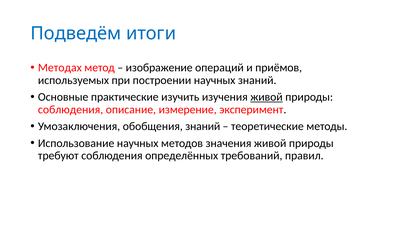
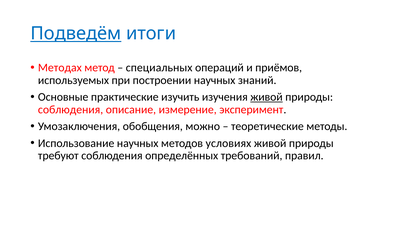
Подведём underline: none -> present
изображение: изображение -> специальных
обобщения знаний: знаний -> можно
значения: значения -> условиях
